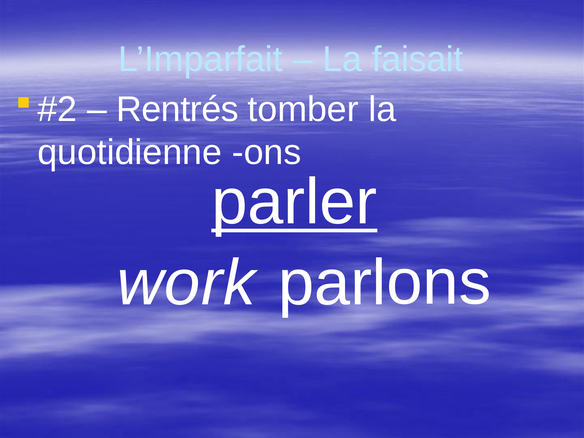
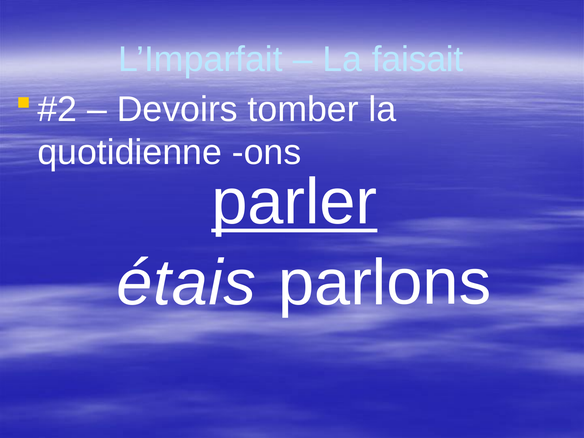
Rentrés: Rentrés -> Devoirs
work: work -> étais
